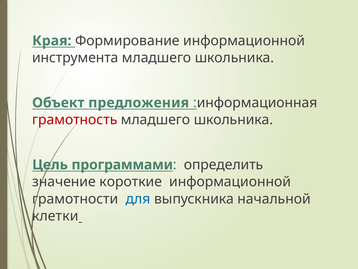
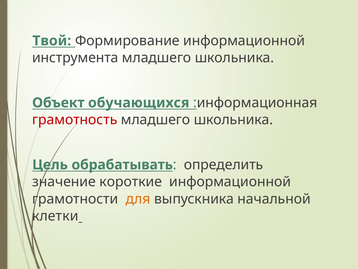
Края: Края -> Твой
предложения: предложения -> обучающихся
программами: программами -> обрабатывать
для colour: blue -> orange
